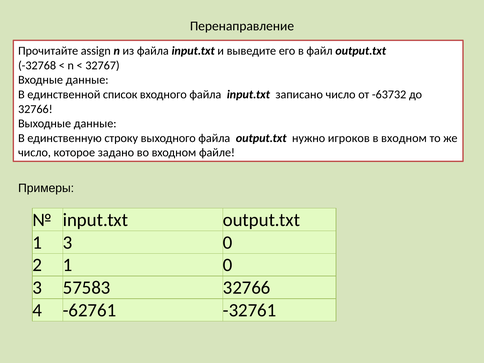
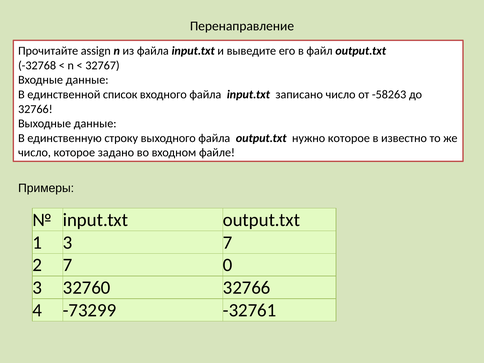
-63732: -63732 -> -58263
нужно игроков: игроков -> которое
в входном: входном -> известно
3 0: 0 -> 7
2 1: 1 -> 7
57583: 57583 -> 32760
-62761: -62761 -> -73299
